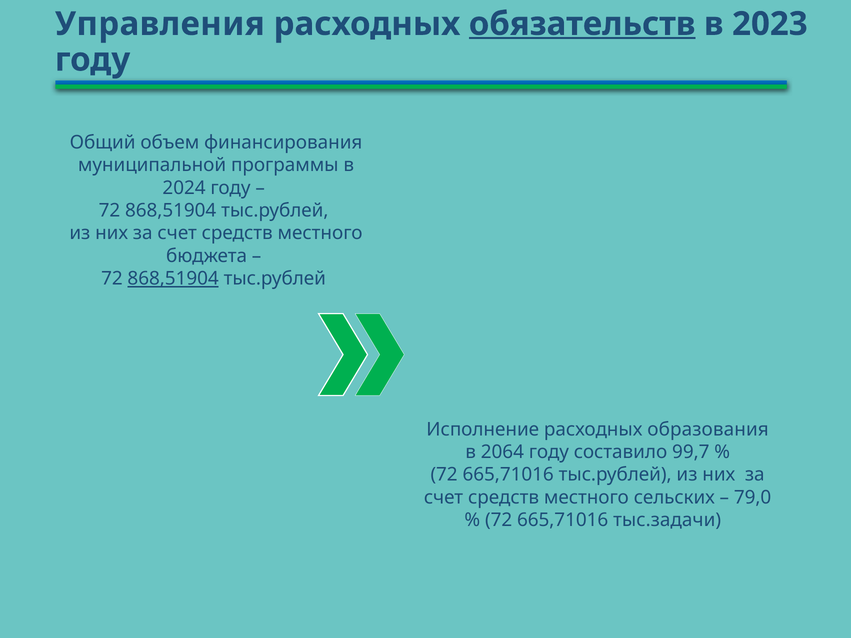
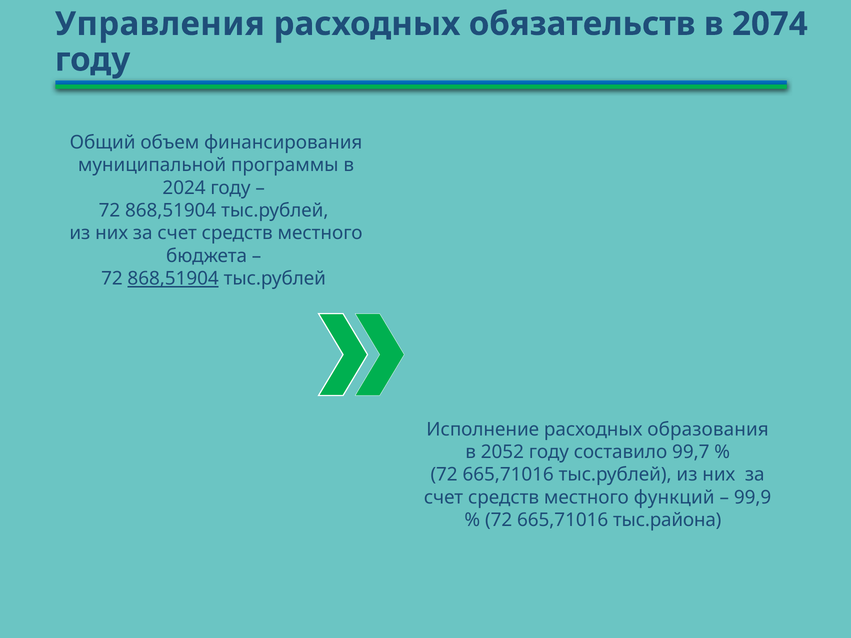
обязательств underline: present -> none
2023: 2023 -> 2074
2064: 2064 -> 2052
сельских: сельских -> функций
79,0: 79,0 -> 99,9
тыс.задачи: тыс.задачи -> тыс.района
